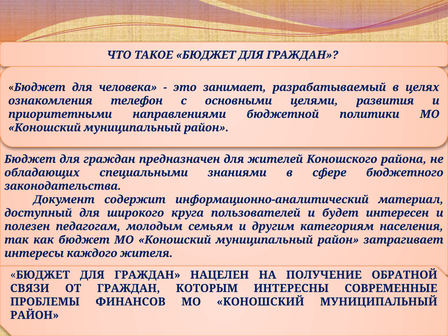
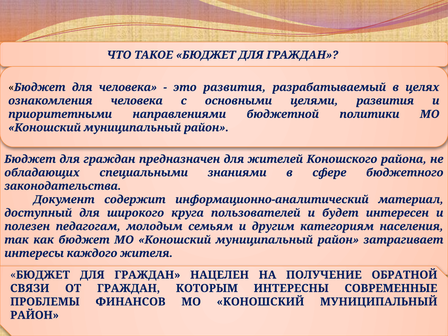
это занимает: занимает -> развития
ознакомления телефон: телефон -> человека
